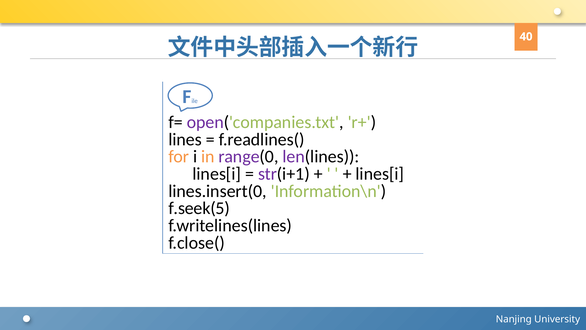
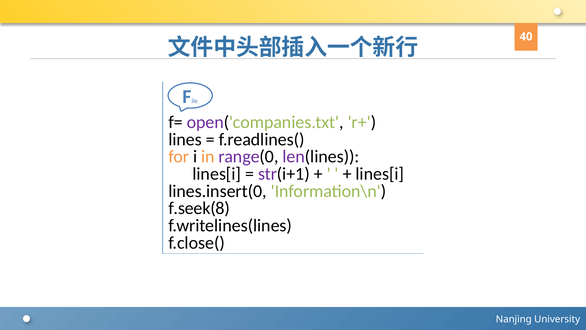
f.seek(5: f.seek(5 -> f.seek(8
